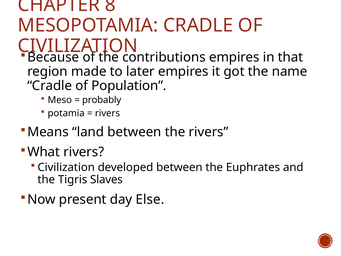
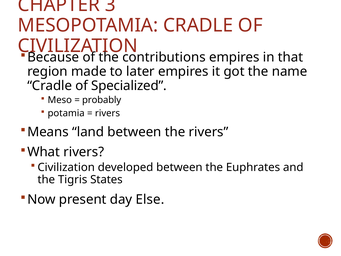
8: 8 -> 3
Population: Population -> Specialized
Slaves: Slaves -> States
